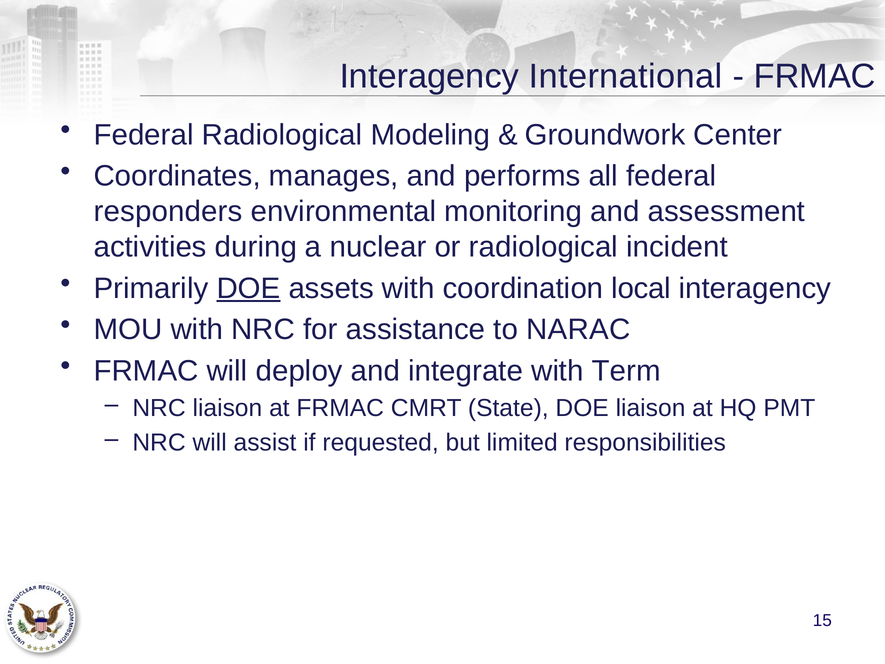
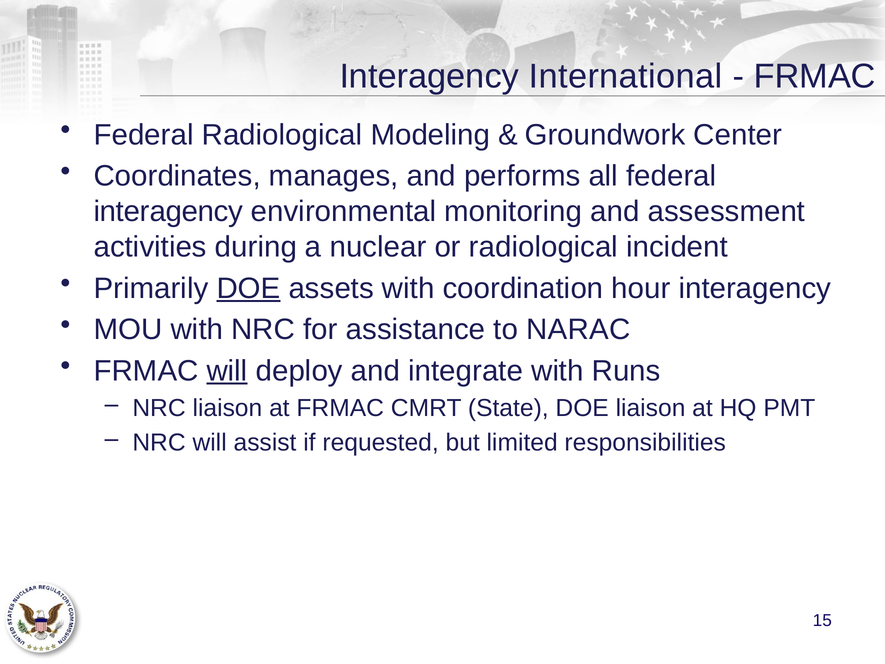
responders at (168, 212): responders -> interagency
local: local -> hour
will at (227, 371) underline: none -> present
Term: Term -> Runs
